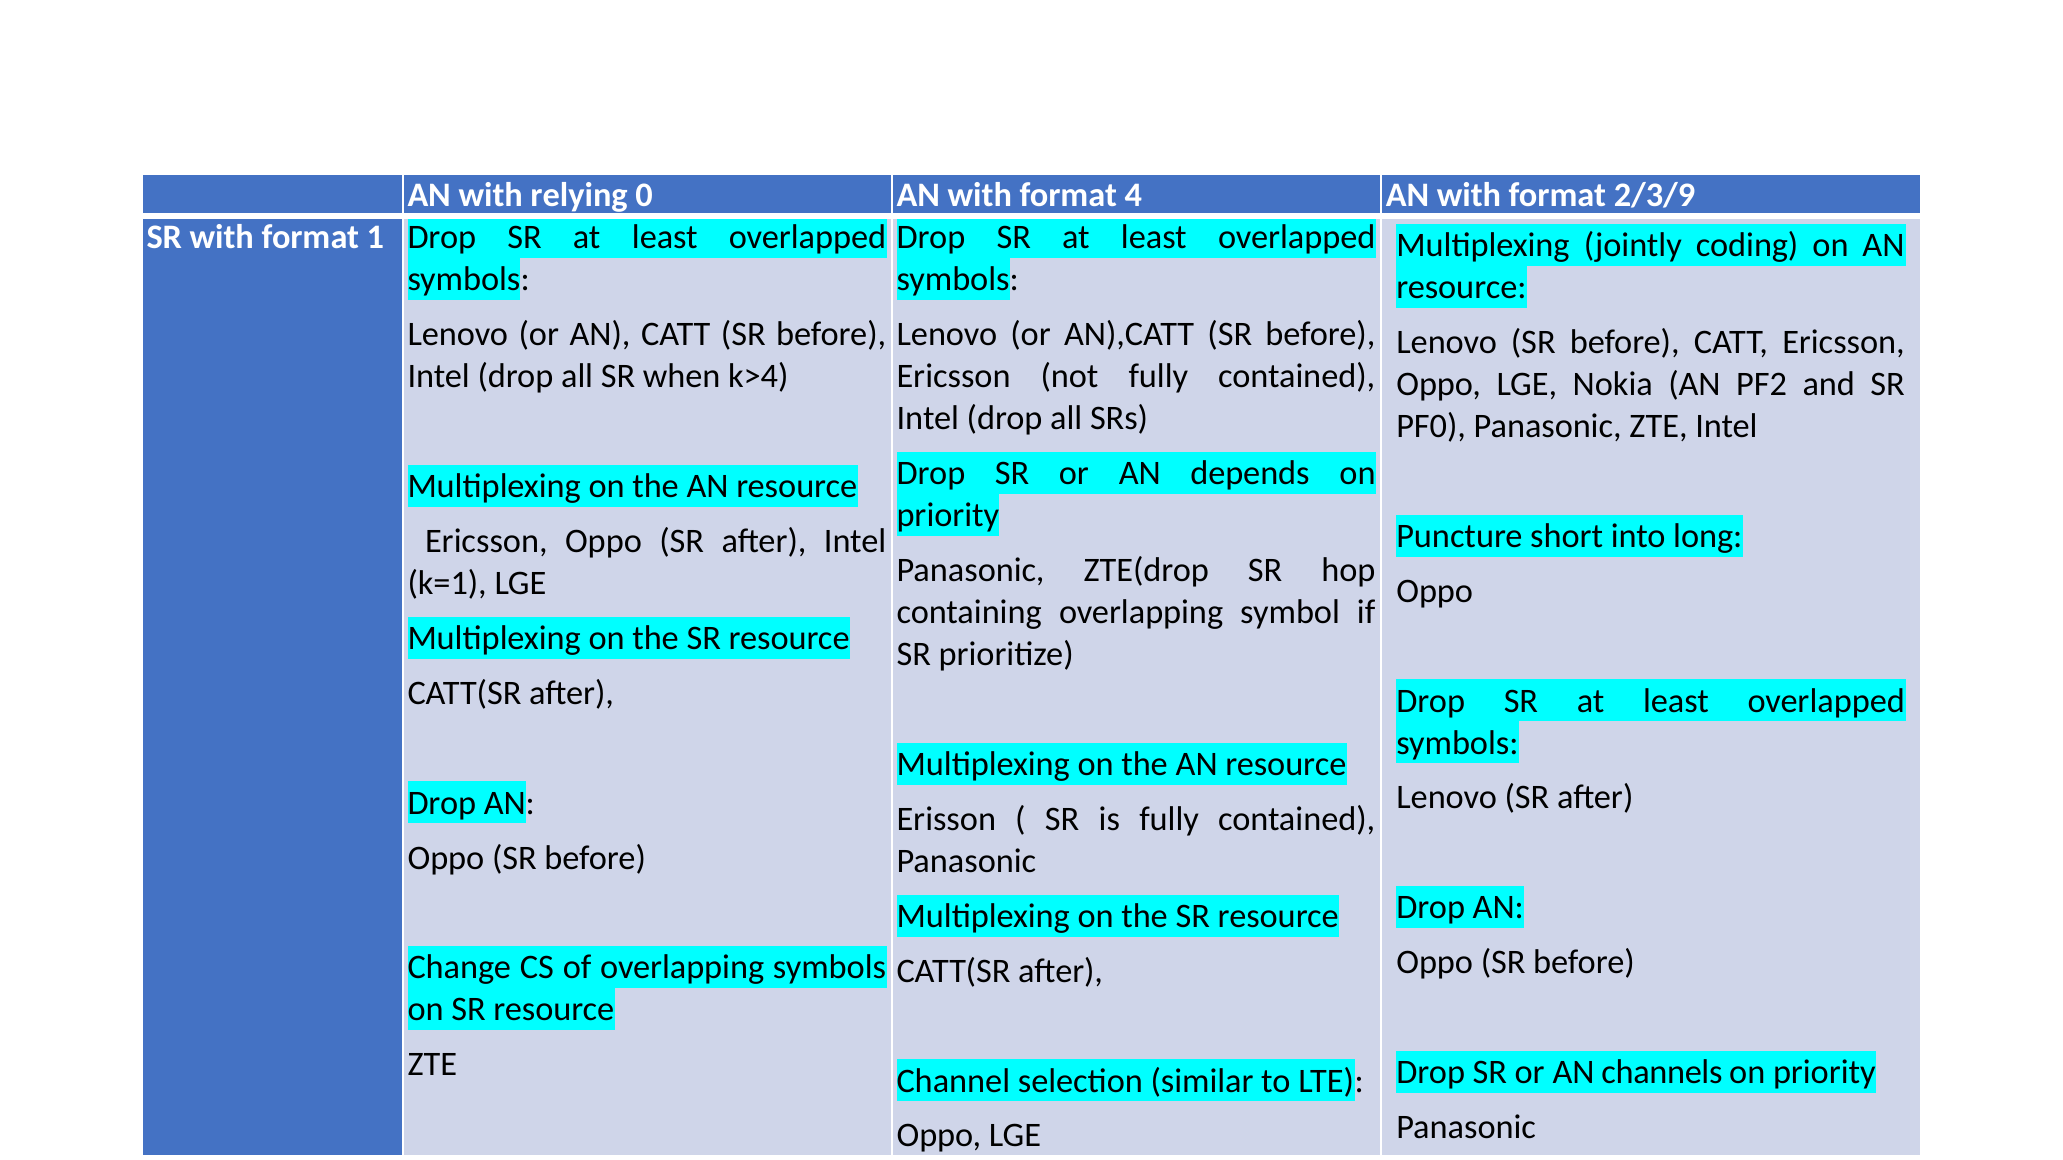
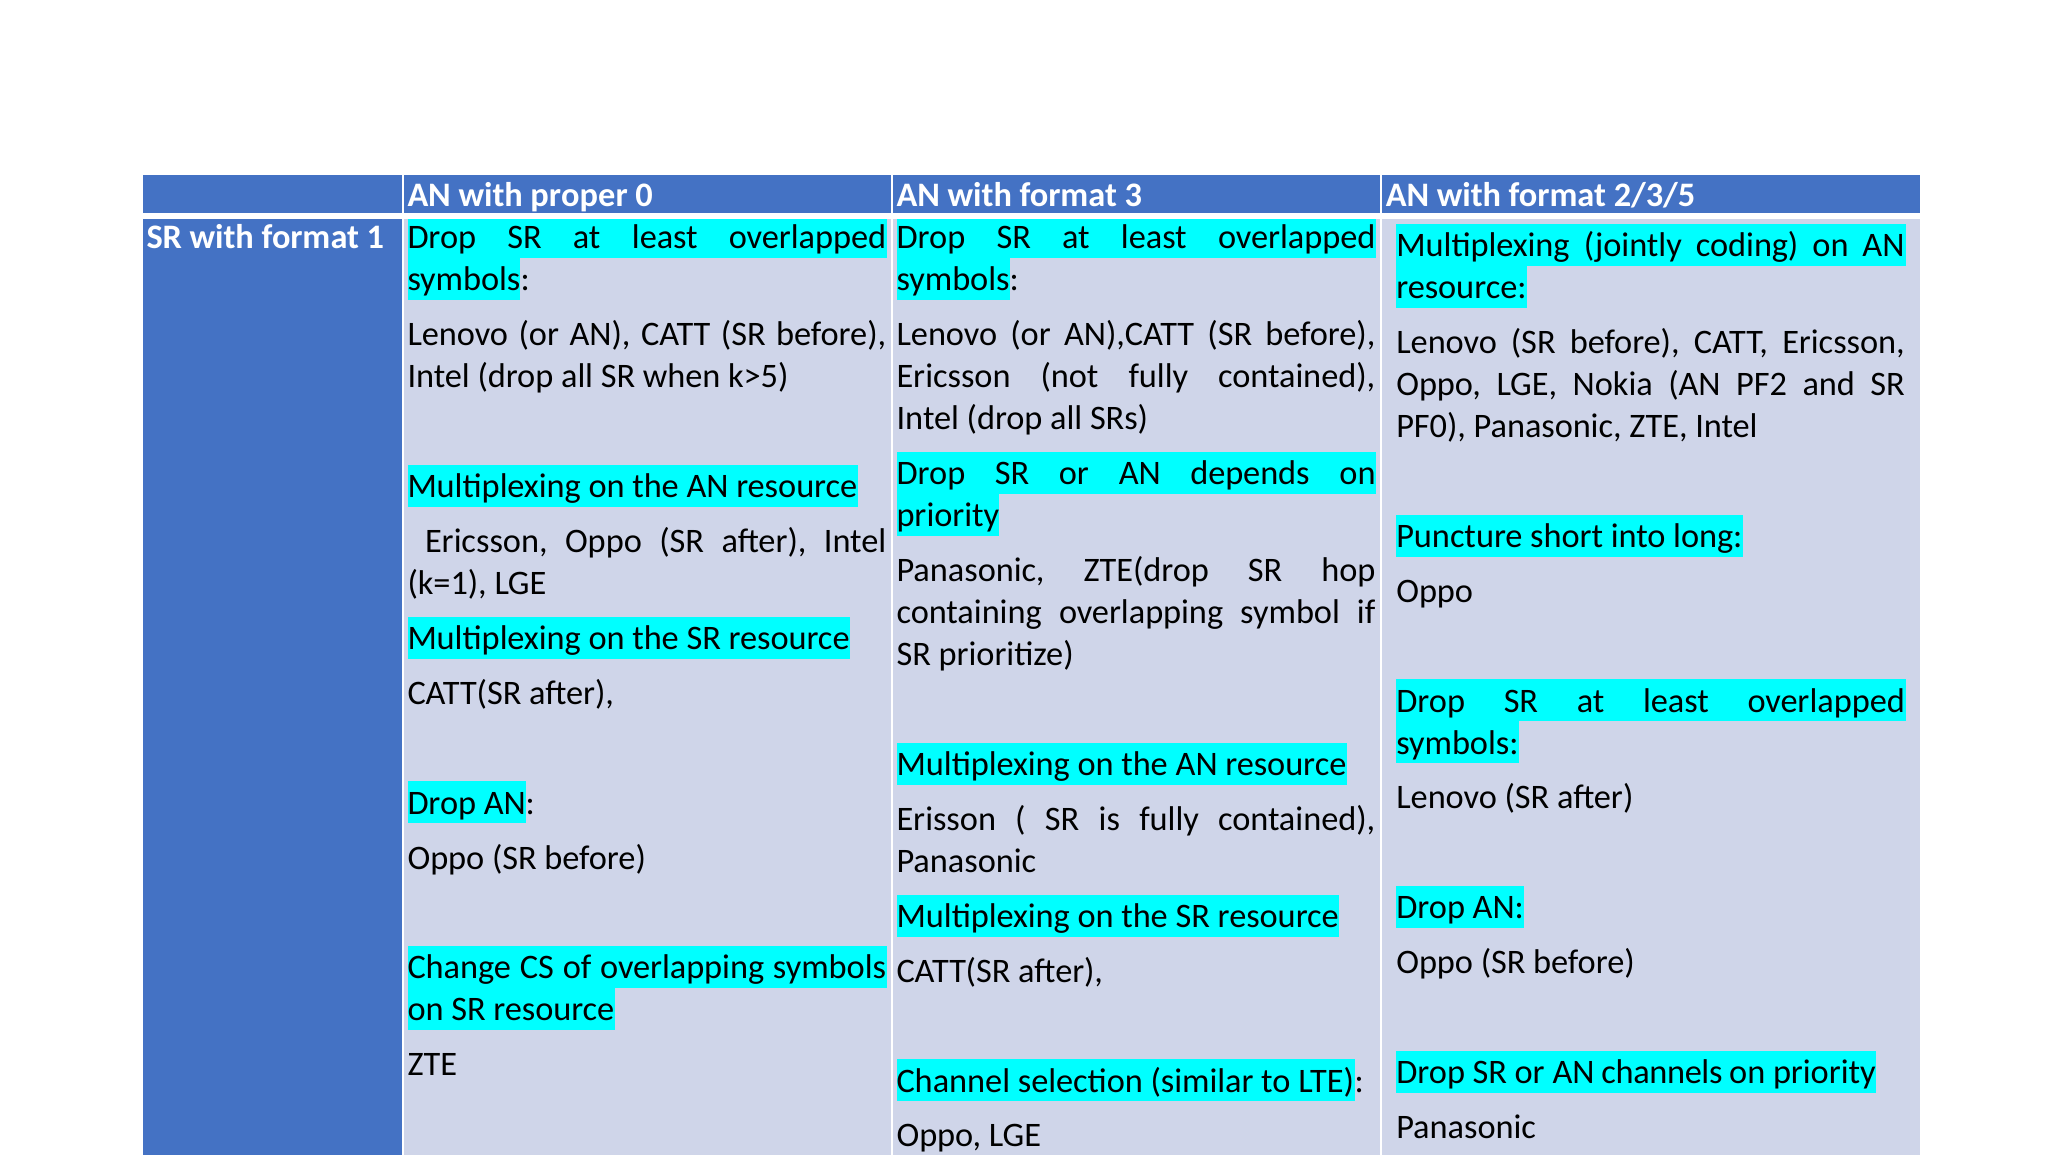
relying: relying -> proper
4: 4 -> 3
2/3/9: 2/3/9 -> 2/3/5
k>4: k>4 -> k>5
